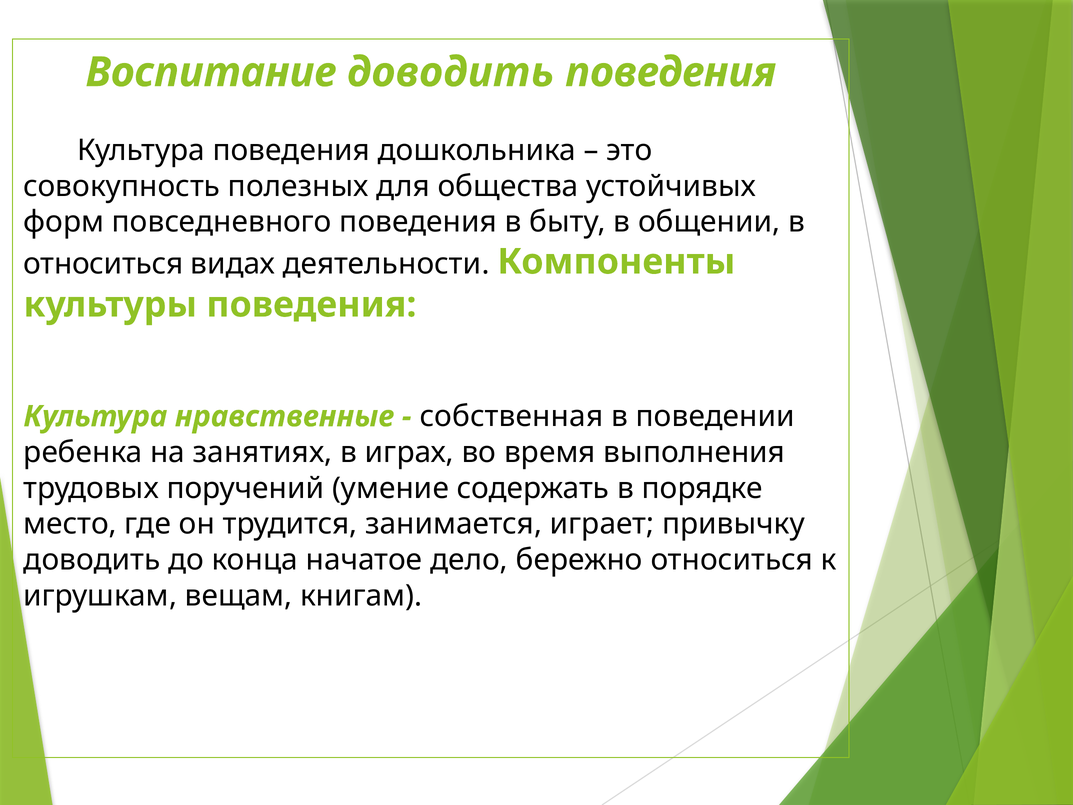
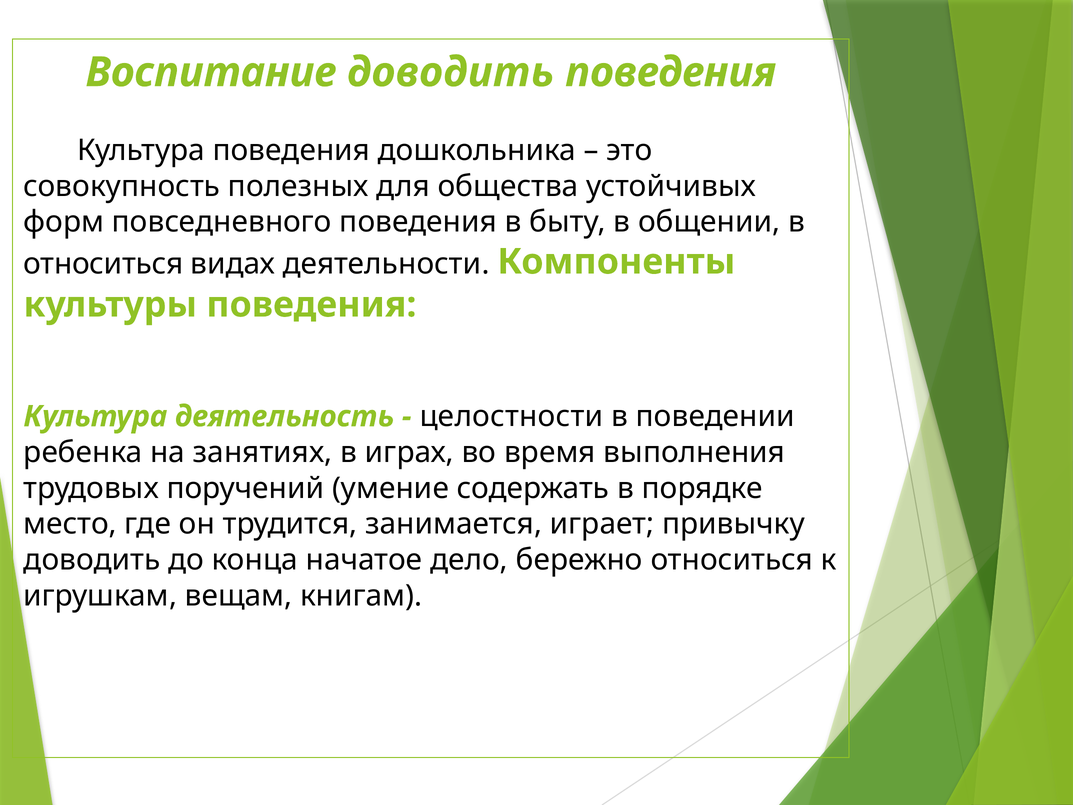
нравственные: нравственные -> деятельность
собственная: собственная -> целостности
